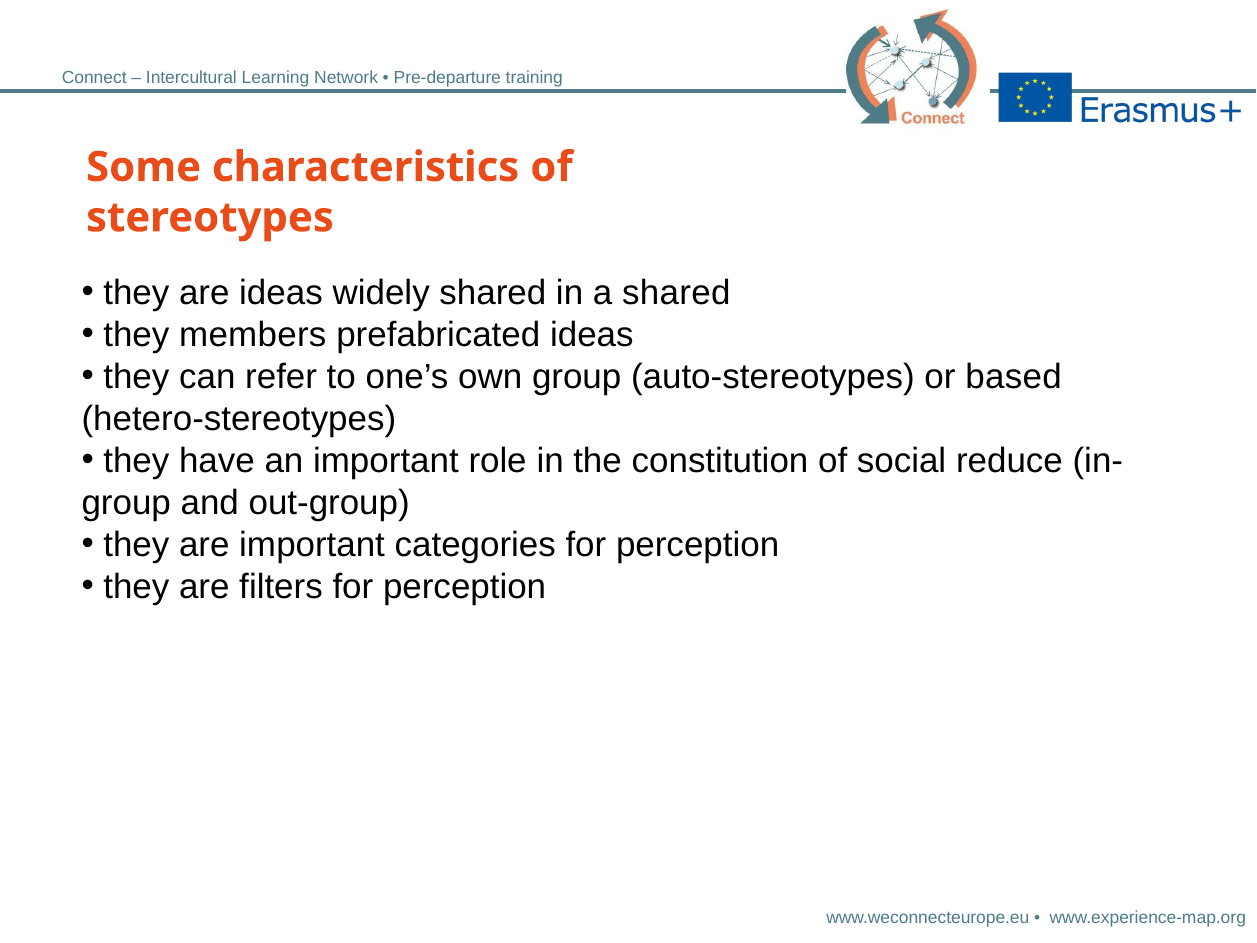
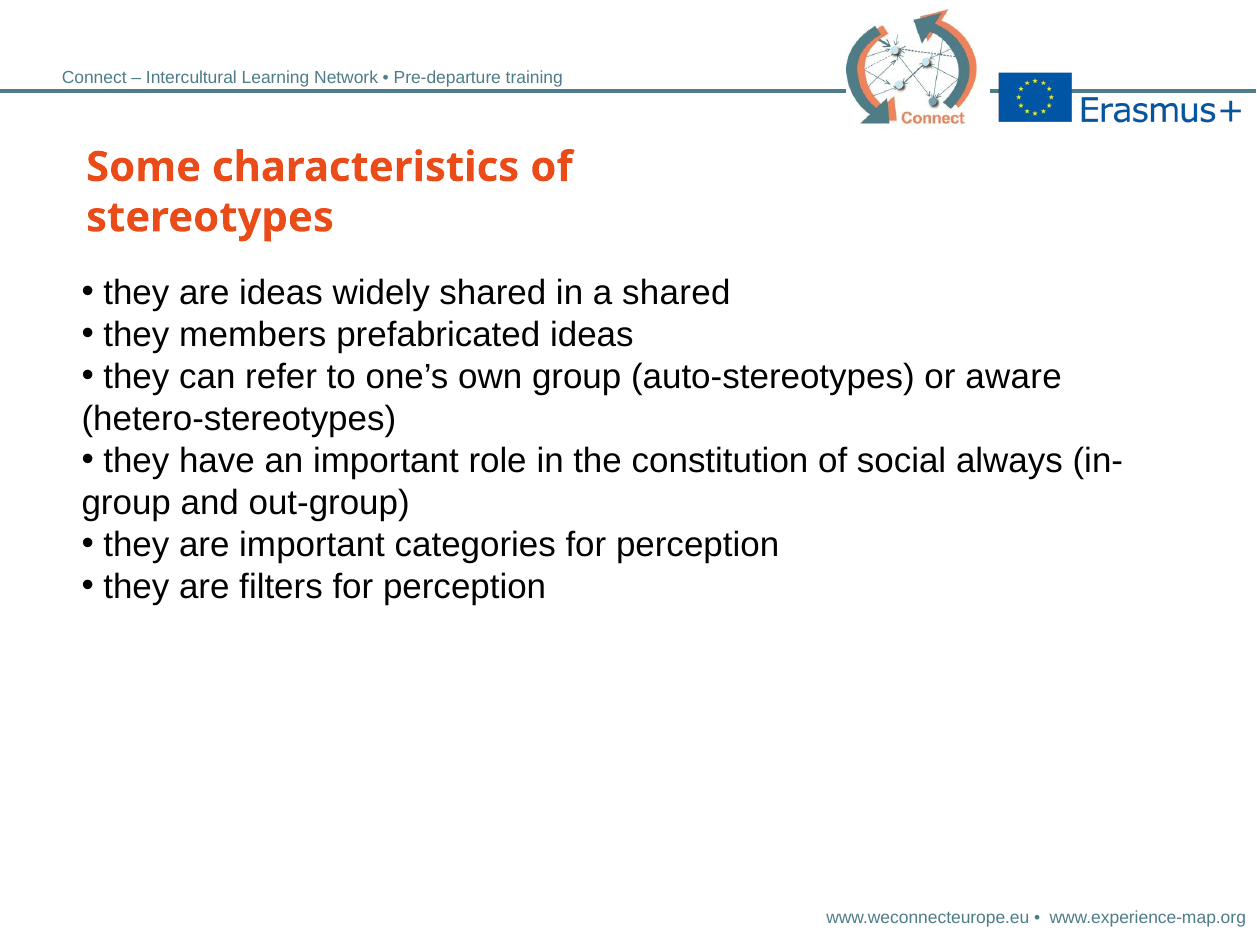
based: based -> aware
reduce: reduce -> always
